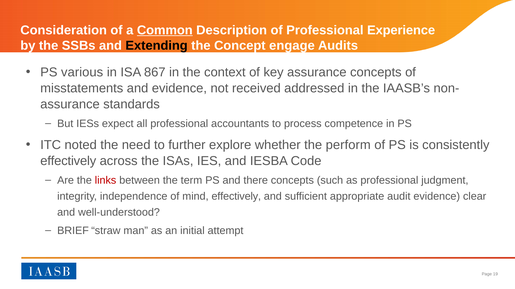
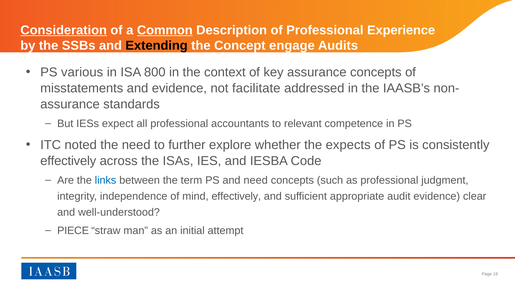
Consideration underline: none -> present
867: 867 -> 800
received: received -> facilitate
process: process -> relevant
perform: perform -> expects
links colour: red -> blue
and there: there -> need
BRIEF: BRIEF -> PIECE
